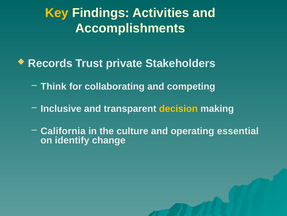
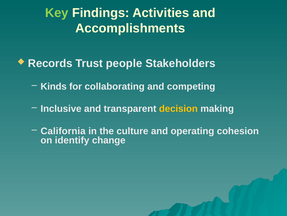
Key colour: yellow -> light green
private: private -> people
Think: Think -> Kinds
essential: essential -> cohesion
